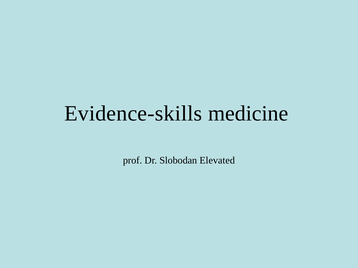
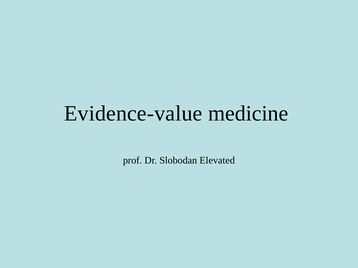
Evidence-skills: Evidence-skills -> Evidence-value
